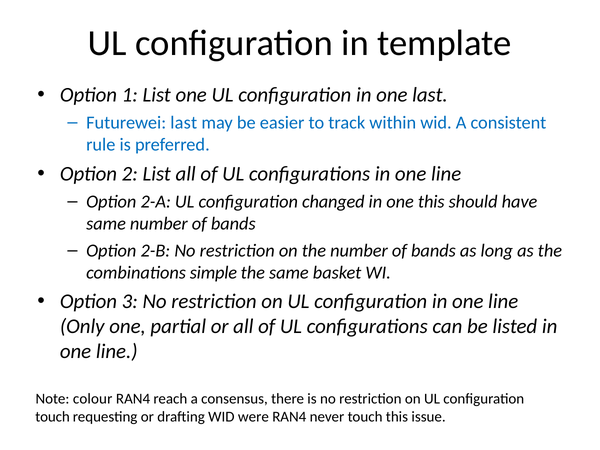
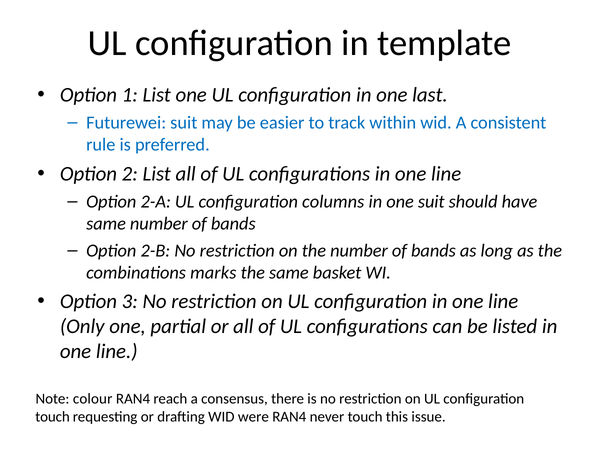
Futurewei last: last -> suit
changed: changed -> columns
one this: this -> suit
simple: simple -> marks
